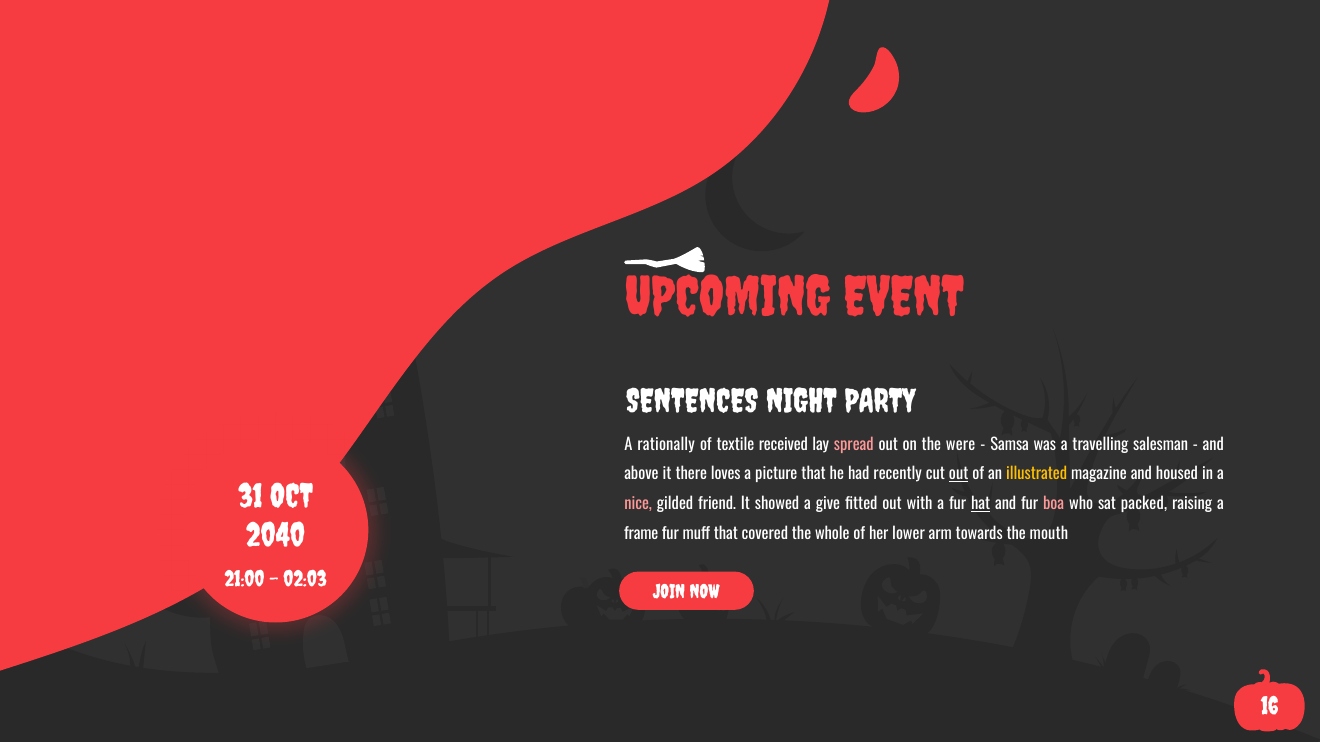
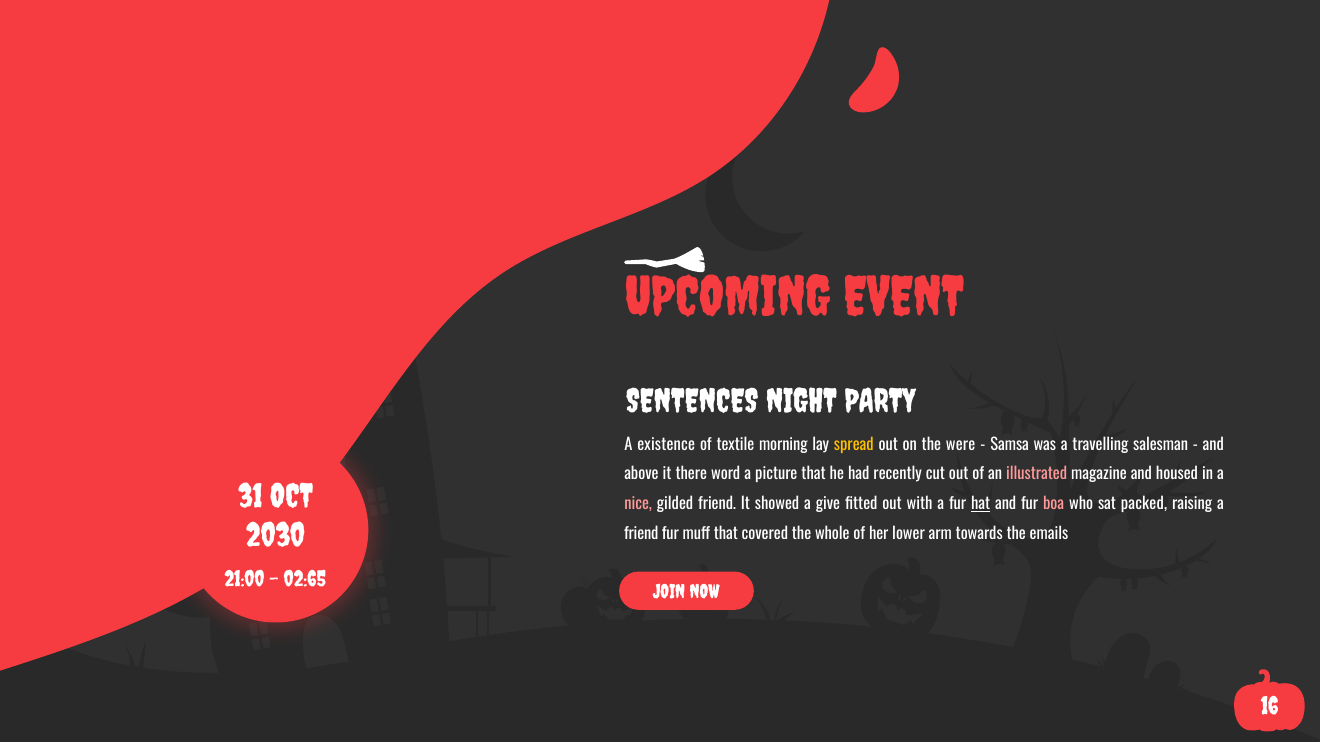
rationally: rationally -> existence
received: received -> morning
spread colour: pink -> yellow
loves: loves -> word
out at (959, 475) underline: present -> none
illustrated colour: yellow -> pink
2040: 2040 -> 2030
frame at (641, 534): frame -> friend
mouth: mouth -> emails
02:03: 02:03 -> 02:65
